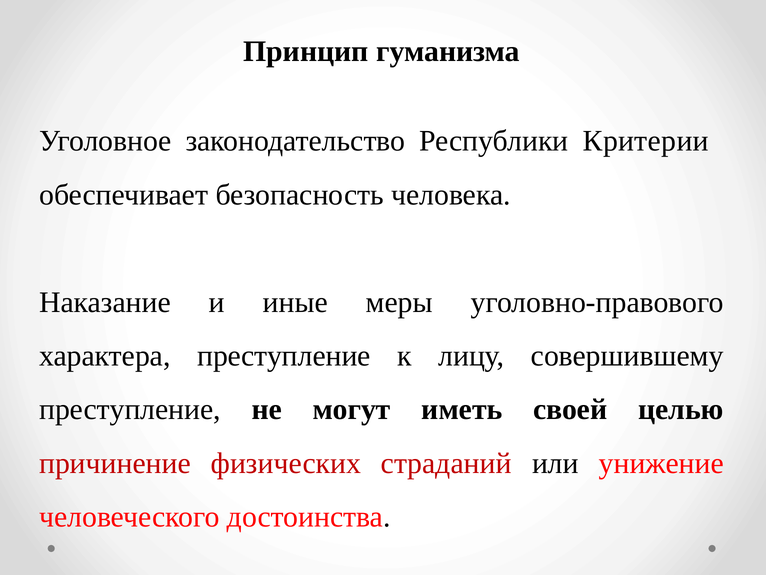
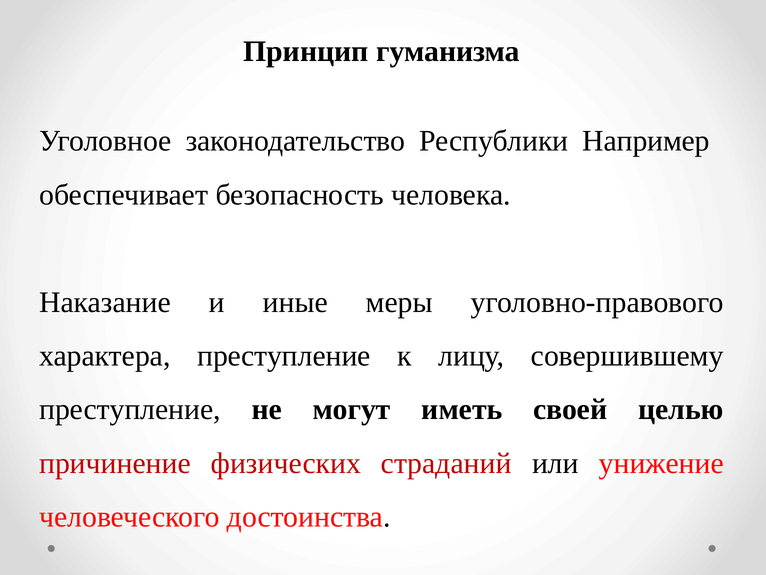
Критерии: Критерии -> Например
